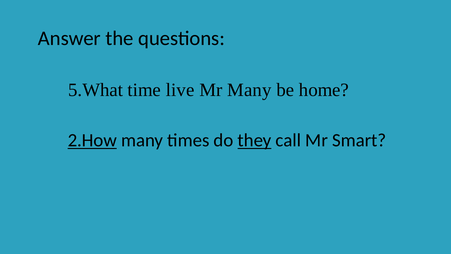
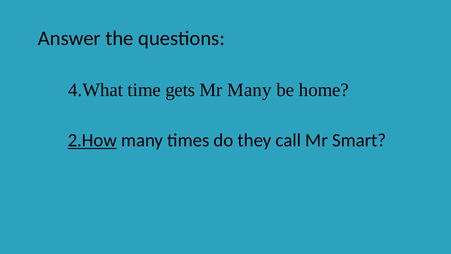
5.What: 5.What -> 4.What
live: live -> gets
they underline: present -> none
